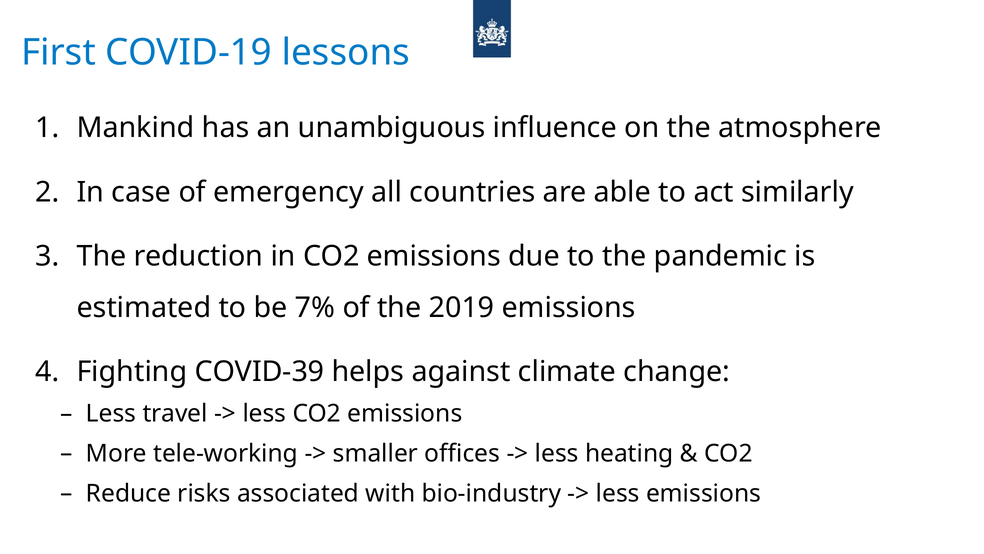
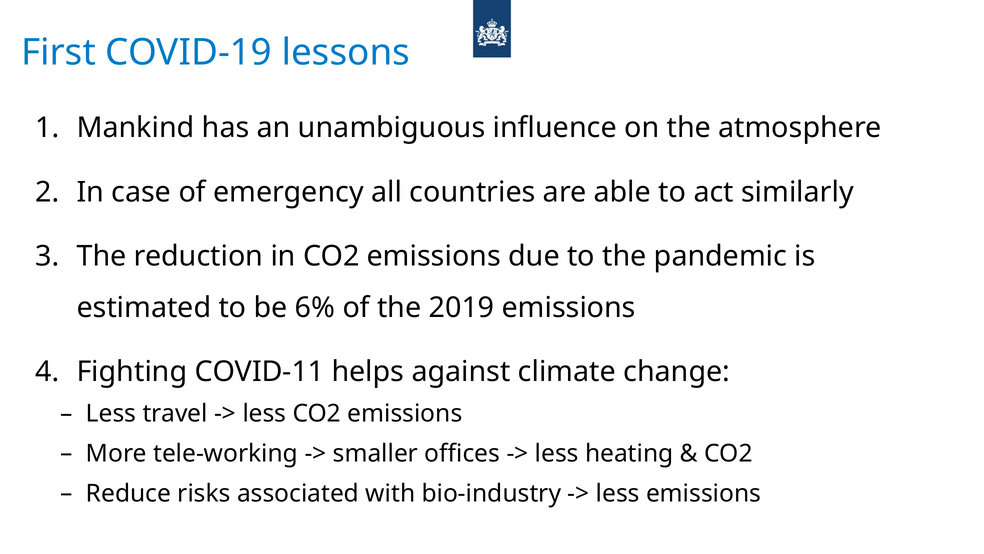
7%: 7% -> 6%
COVID-39: COVID-39 -> COVID-11
